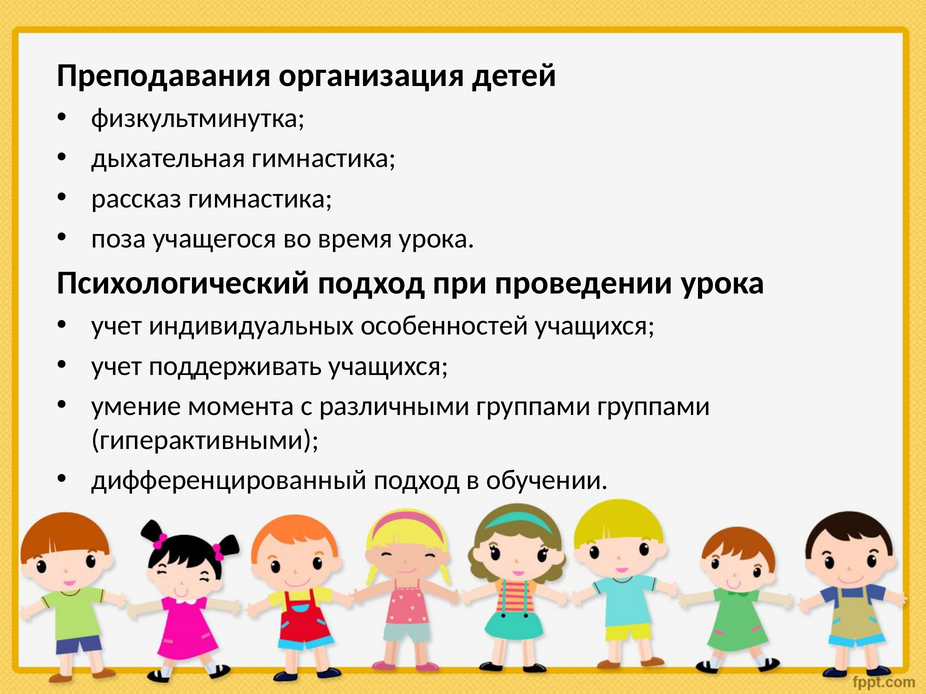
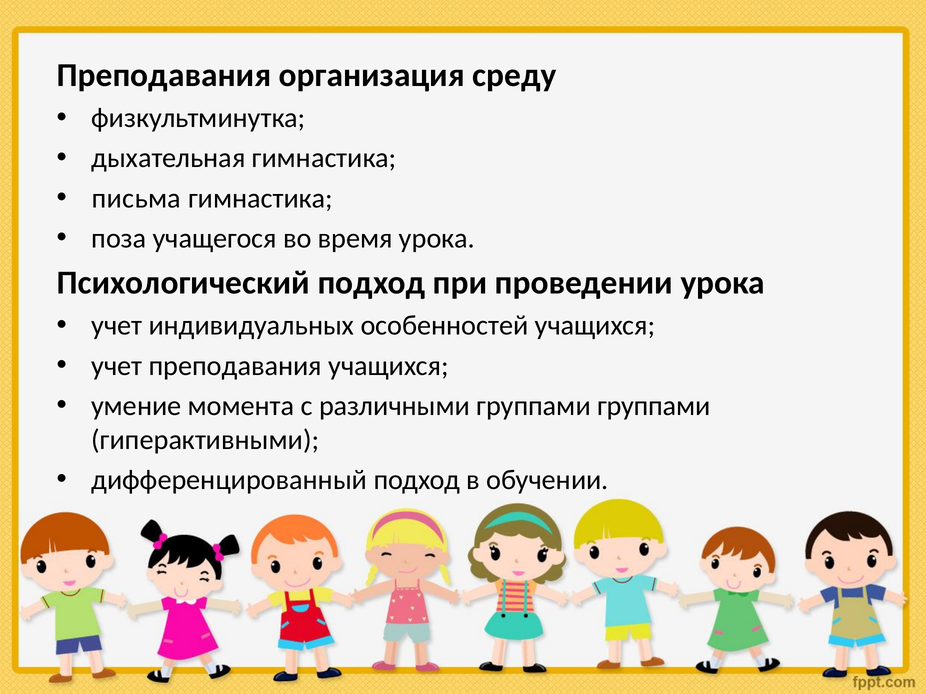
детей: детей -> среду
рассказ: рассказ -> письма
учет поддерживать: поддерживать -> преподавания
